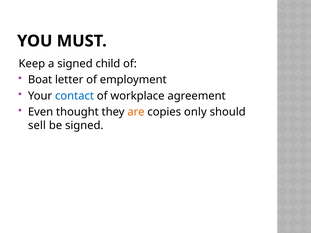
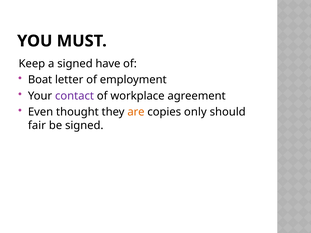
child: child -> have
contact colour: blue -> purple
sell: sell -> fair
